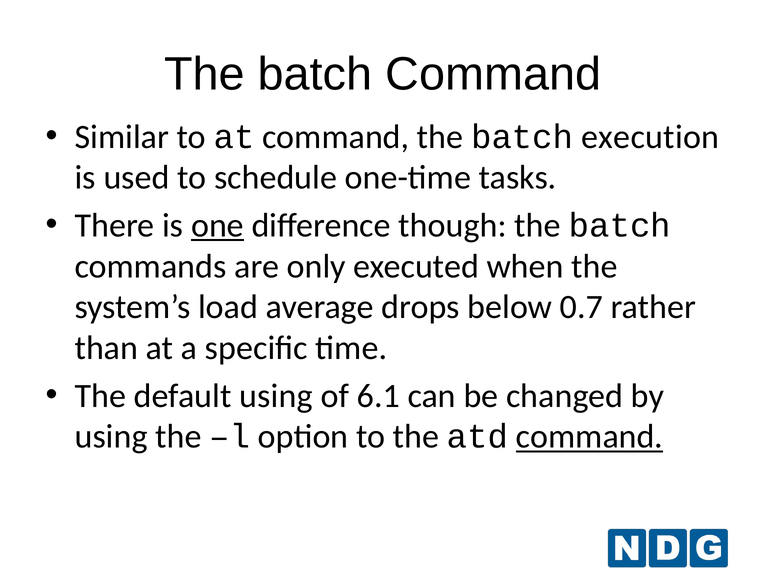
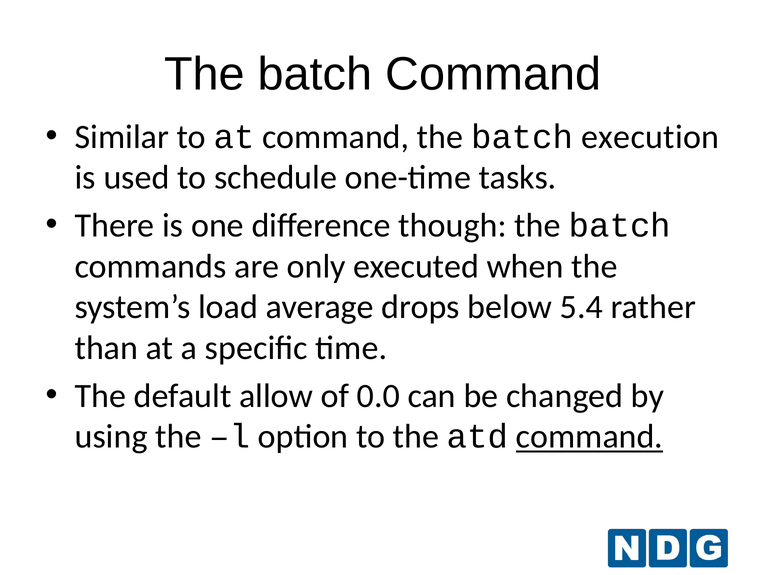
one underline: present -> none
0.7: 0.7 -> 5.4
default using: using -> allow
6.1: 6.1 -> 0.0
